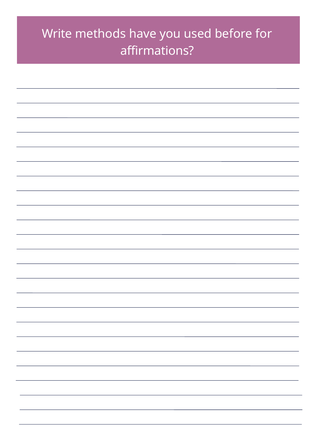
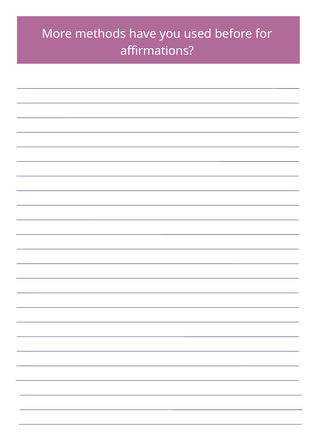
Write: Write -> More
